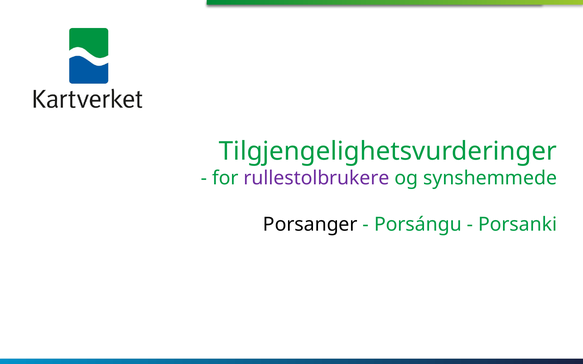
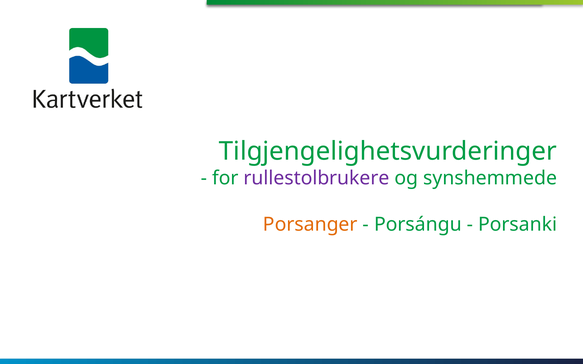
Porsanger colour: black -> orange
